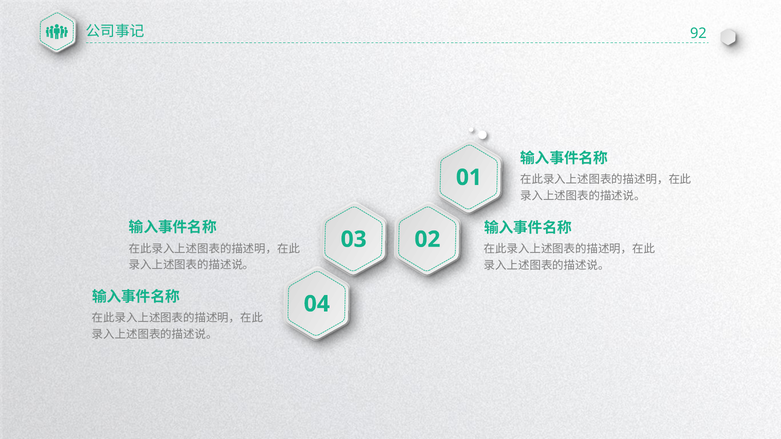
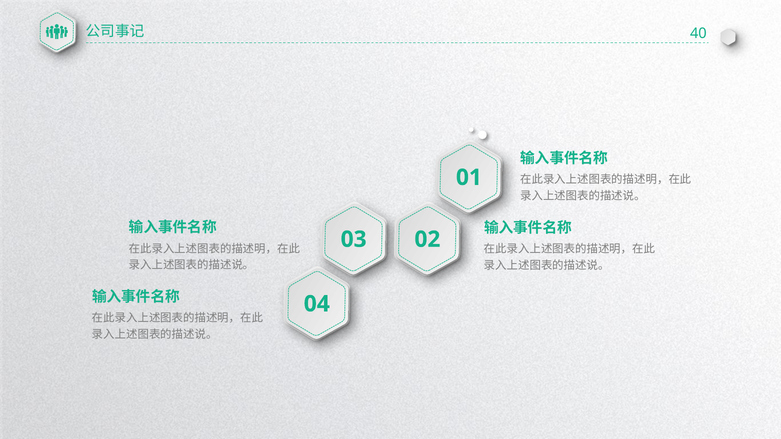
92: 92 -> 40
